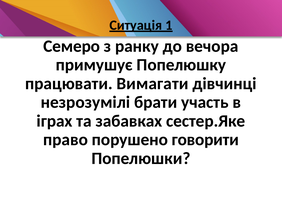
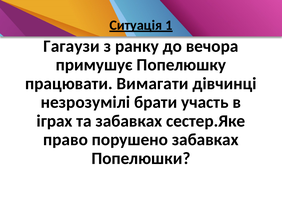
Семеро: Семеро -> Гагаузи
порушено говорити: говорити -> забавках
